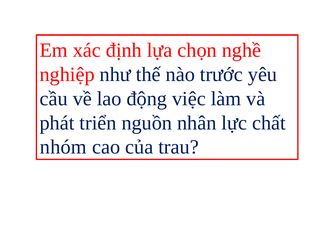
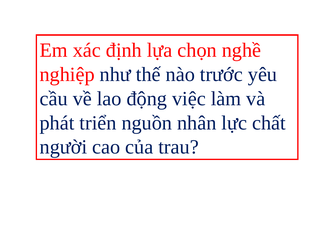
nhóm: nhóm -> người
